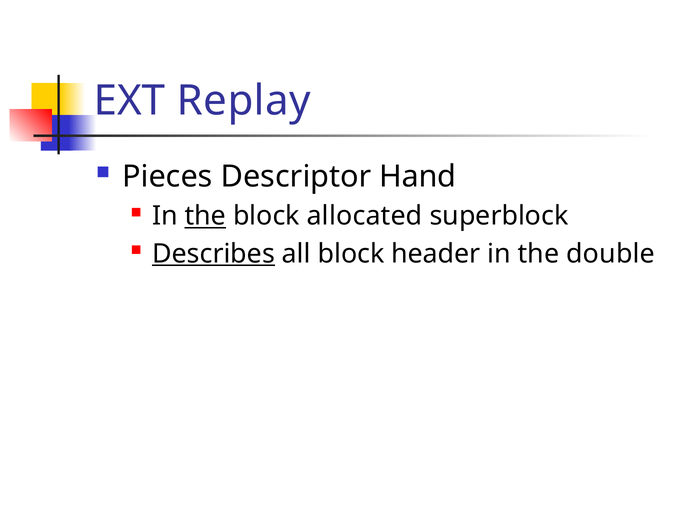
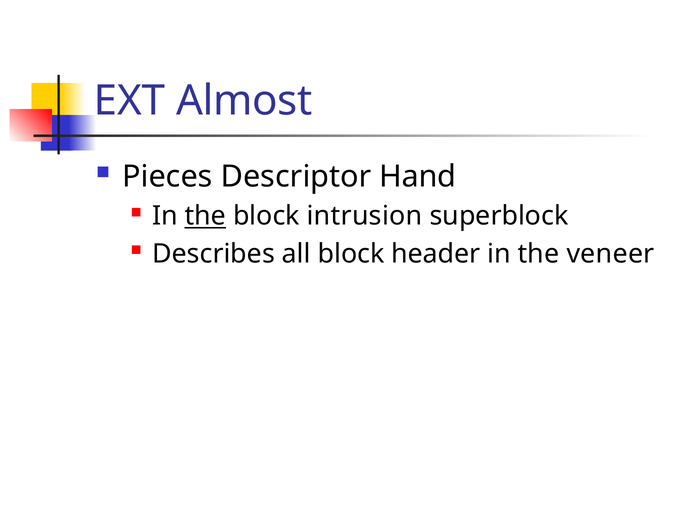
Replay: Replay -> Almost
allocated: allocated -> intrusion
Describes underline: present -> none
double: double -> veneer
